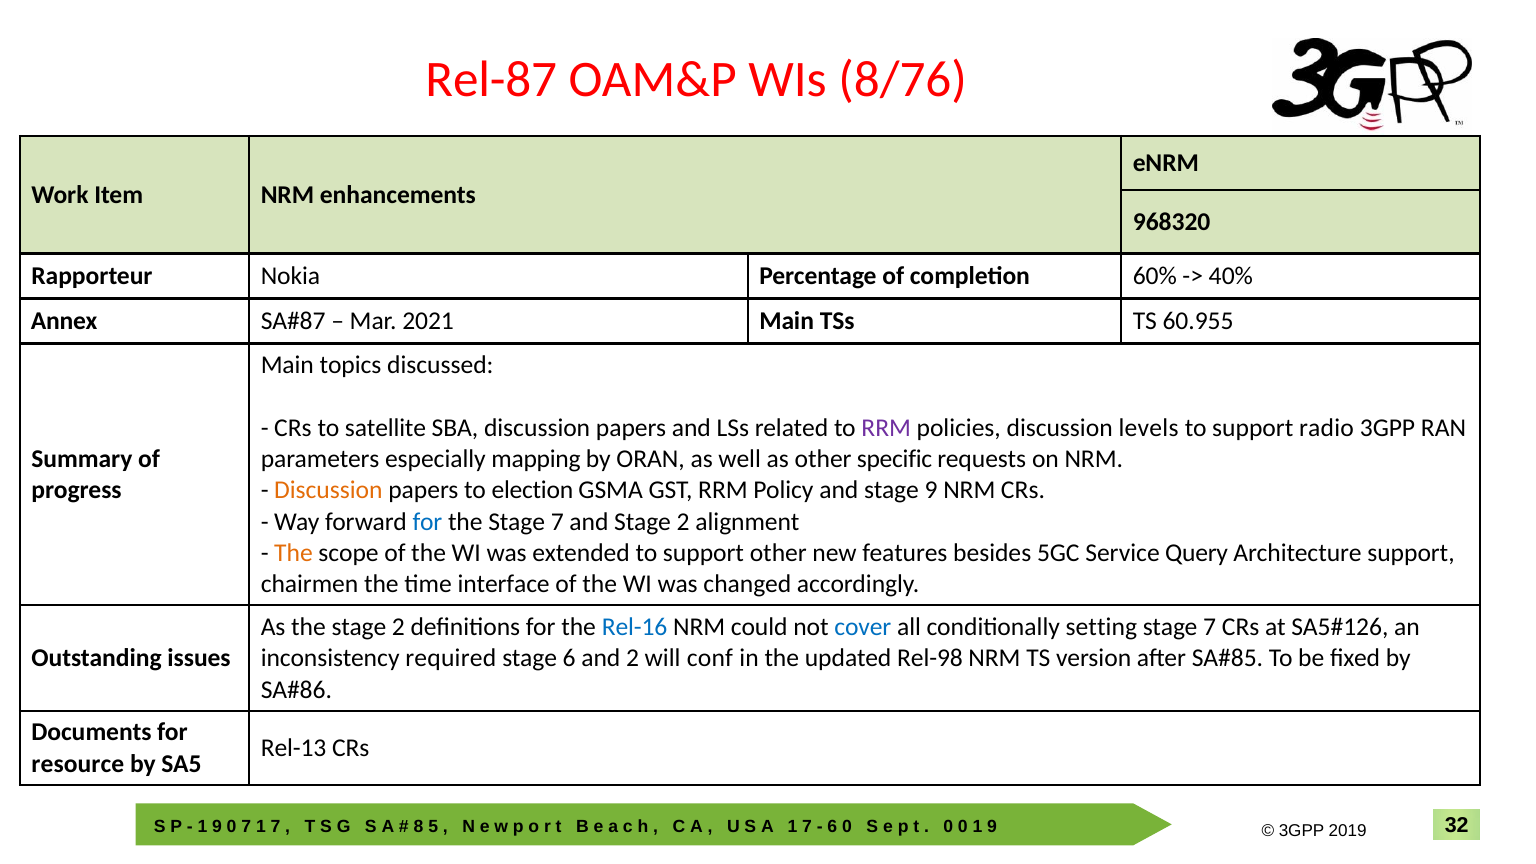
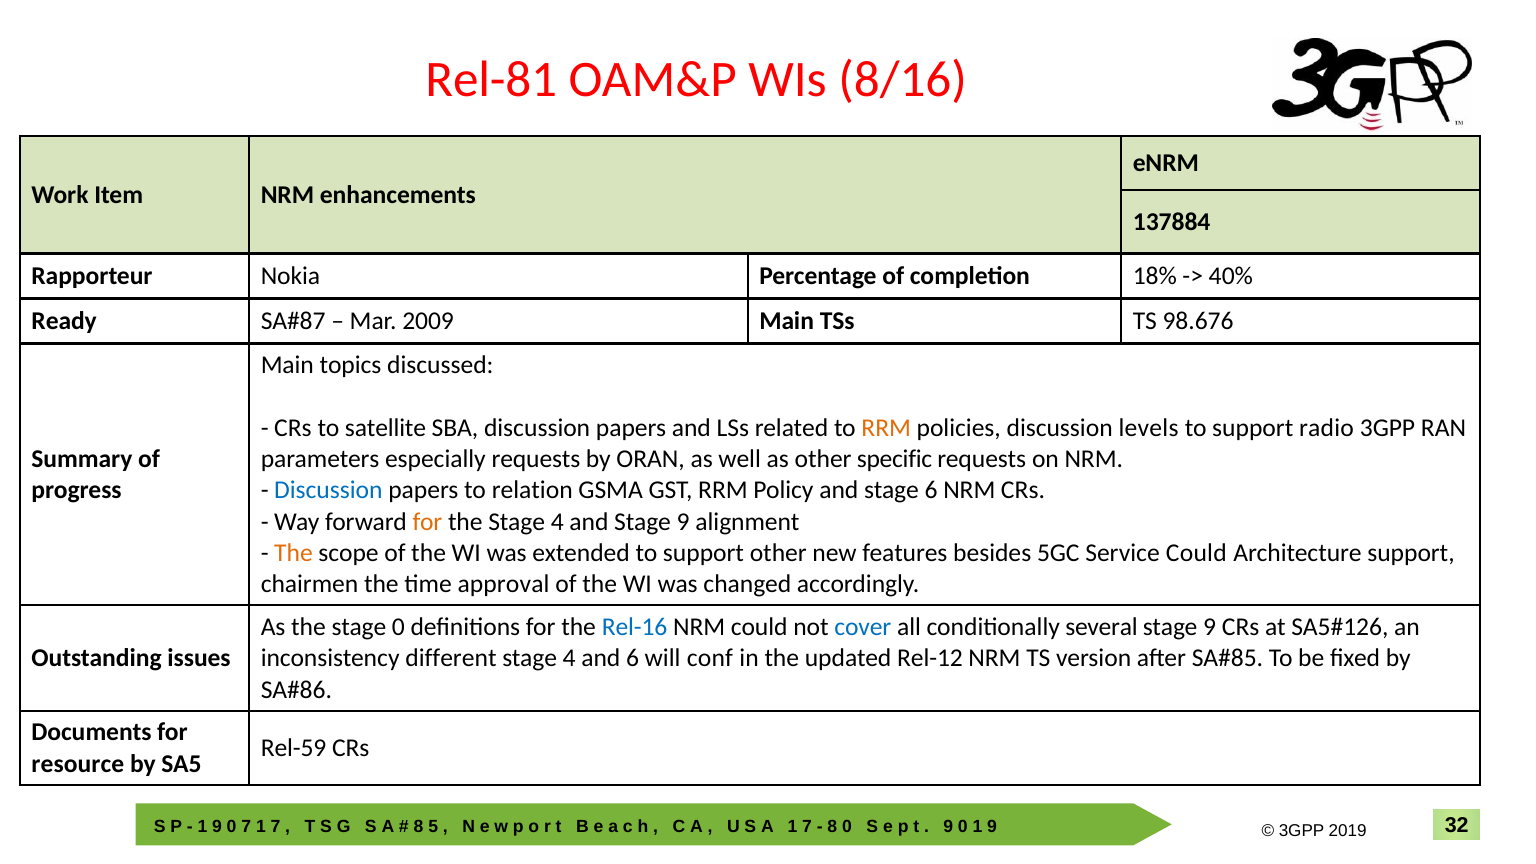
Rel-87: Rel-87 -> Rel-81
8/76: 8/76 -> 8/16
968320: 968320 -> 137884
60%: 60% -> 18%
Annex: Annex -> Ready
2021: 2021 -> 2009
60.955: 60.955 -> 98.676
RRM at (886, 428) colour: purple -> orange
especially mapping: mapping -> requests
Discussion at (328, 490) colour: orange -> blue
election: election -> relation
stage 9: 9 -> 6
for at (427, 522) colour: blue -> orange
the Stage 7: 7 -> 4
and Stage 2: 2 -> 9
Service Query: Query -> Could
interface: interface -> approval
the stage 2: 2 -> 0
setting: setting -> several
7 at (1210, 627): 7 -> 9
required: required -> different
6 at (569, 658): 6 -> 4
and 2: 2 -> 6
Rel-98: Rel-98 -> Rel-12
Rel-13: Rel-13 -> Rel-59
6 at (832, 827): 6 -> 8
0 at (948, 827): 0 -> 9
